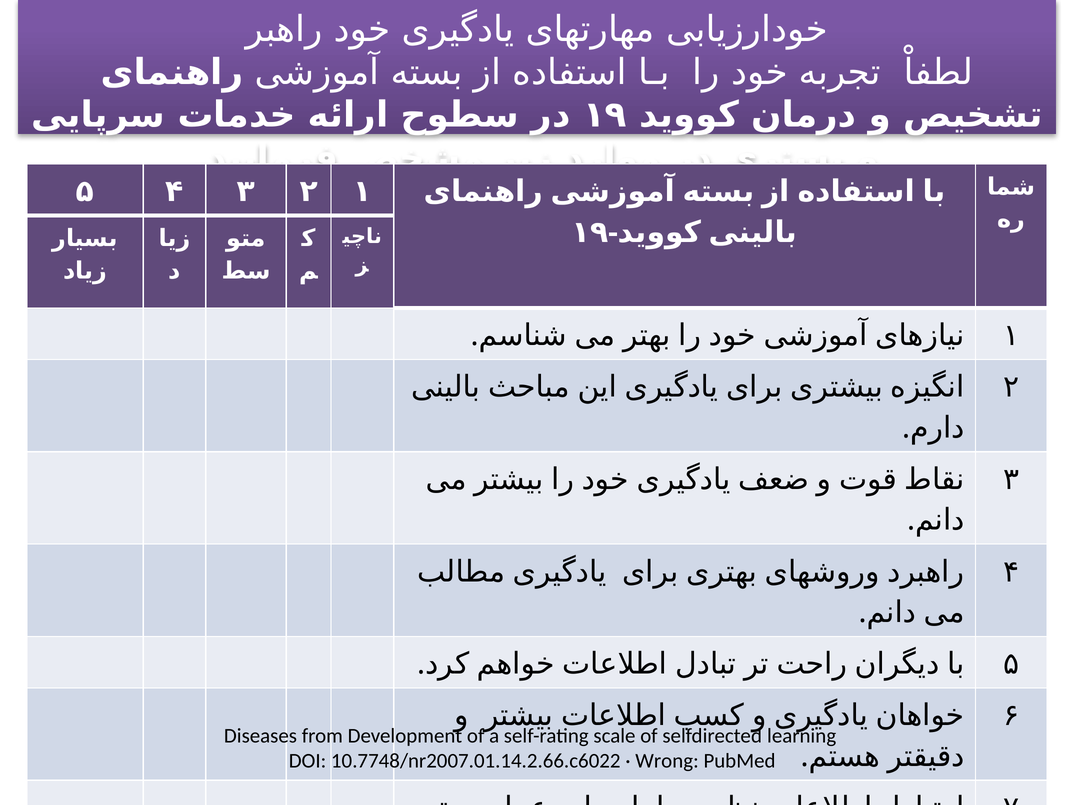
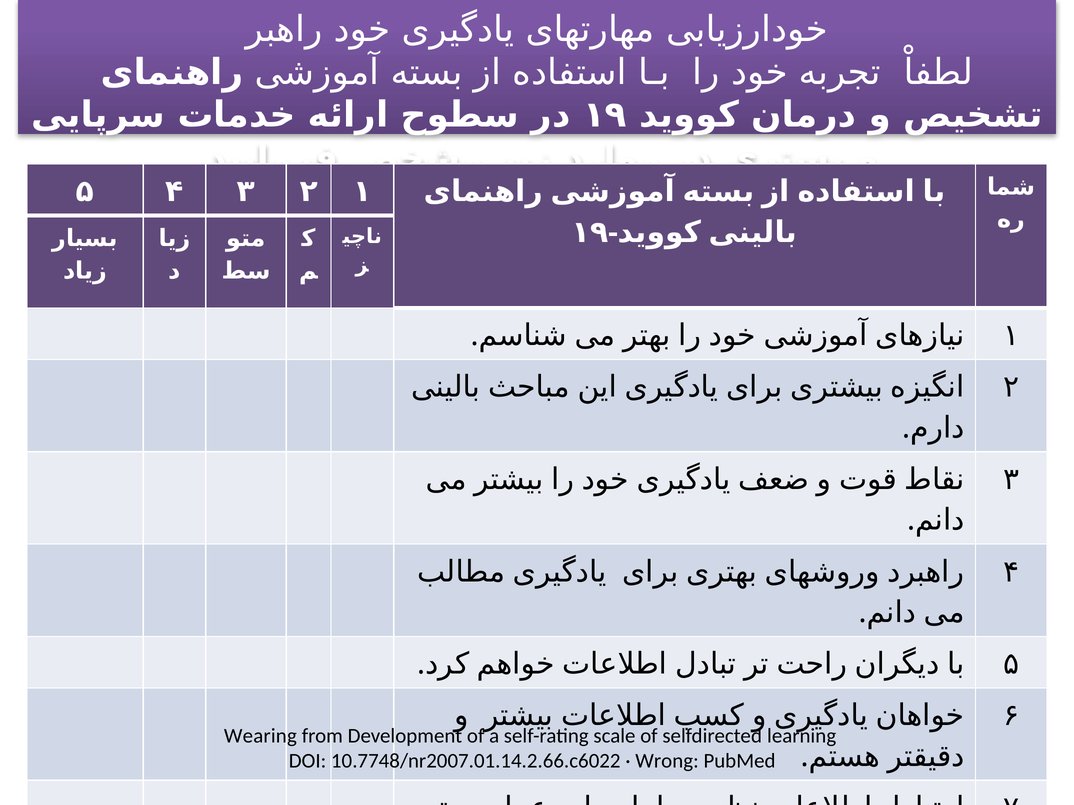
Diseases: Diseases -> Wearing
